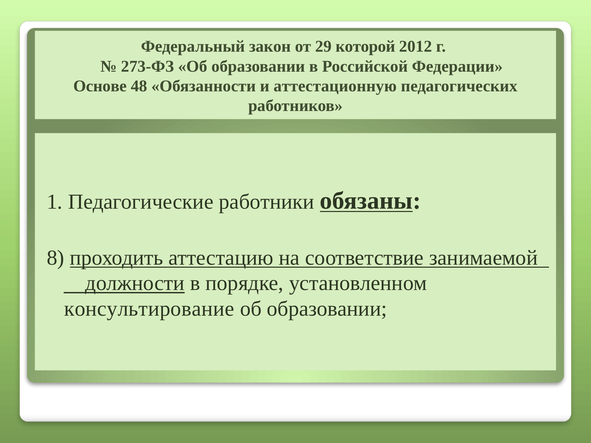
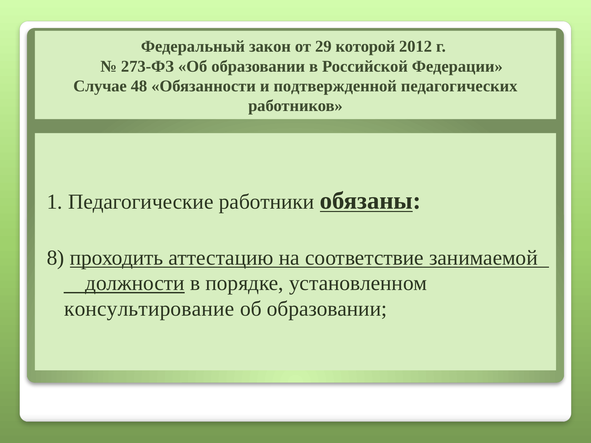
Основе: Основе -> Случае
аттестационную: аттестационную -> подтвержденной
